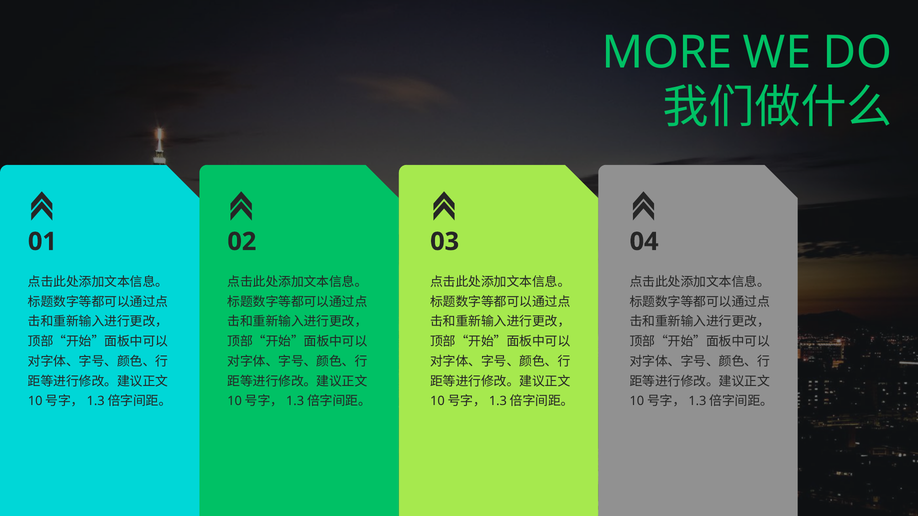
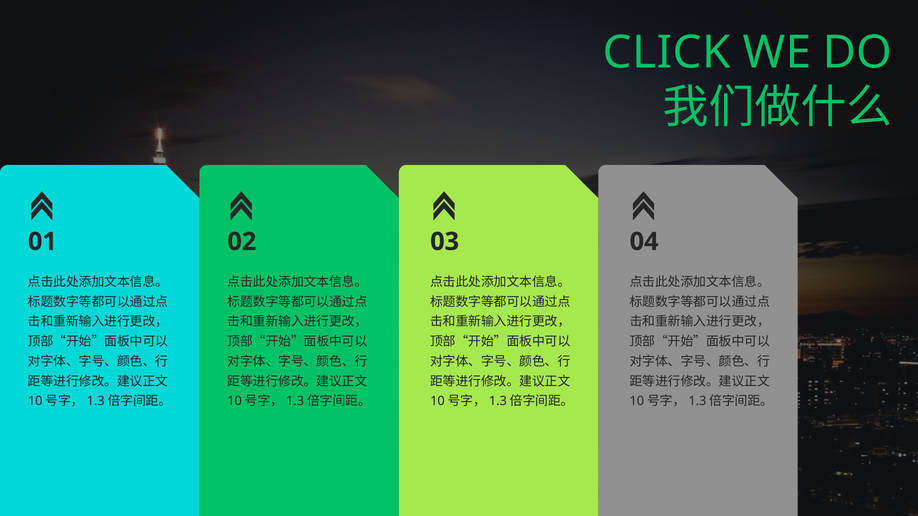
MORE: MORE -> CLICK
